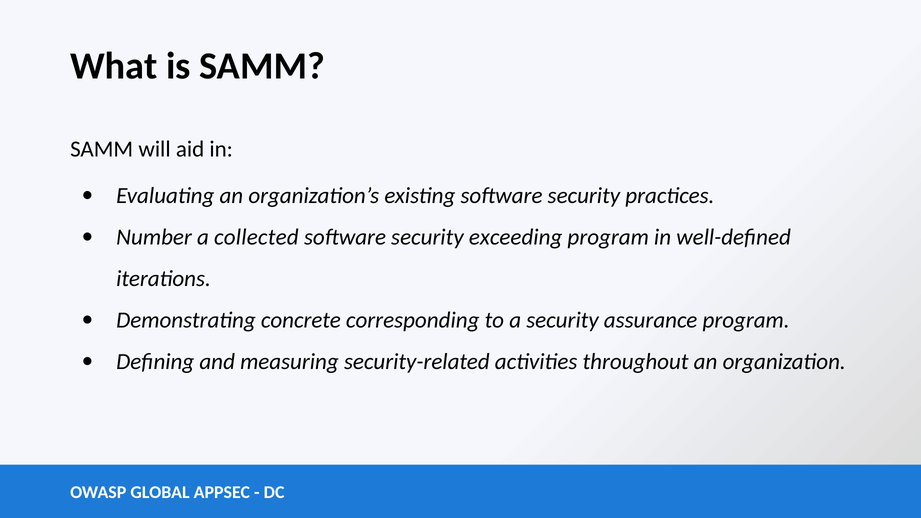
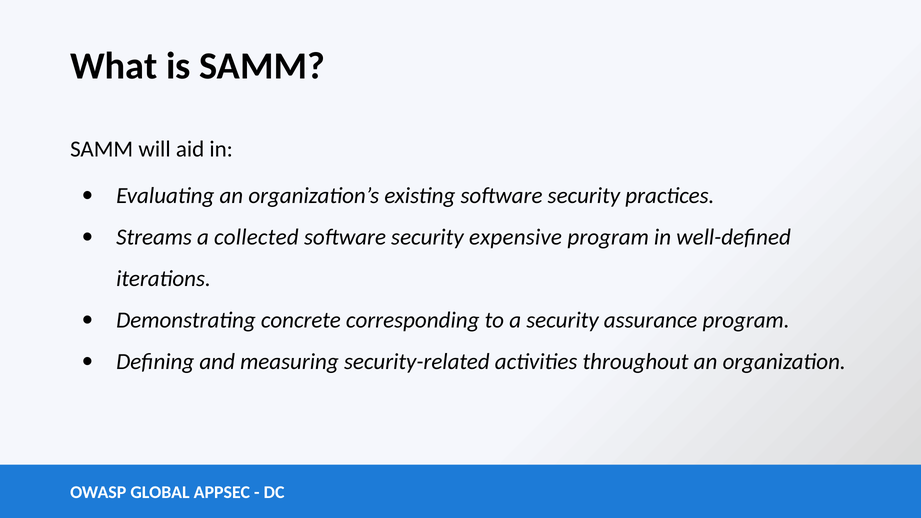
Number: Number -> Streams
exceeding: exceeding -> expensive
